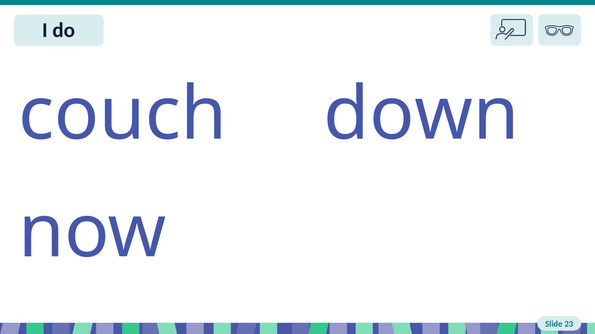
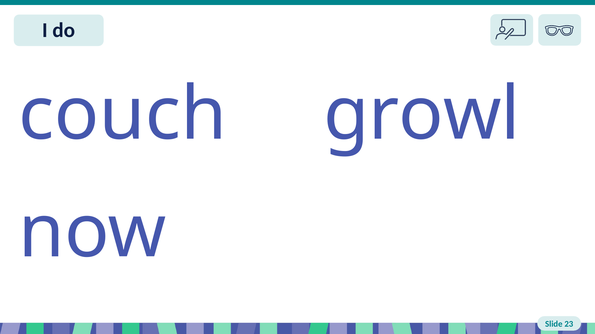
down: down -> growl
